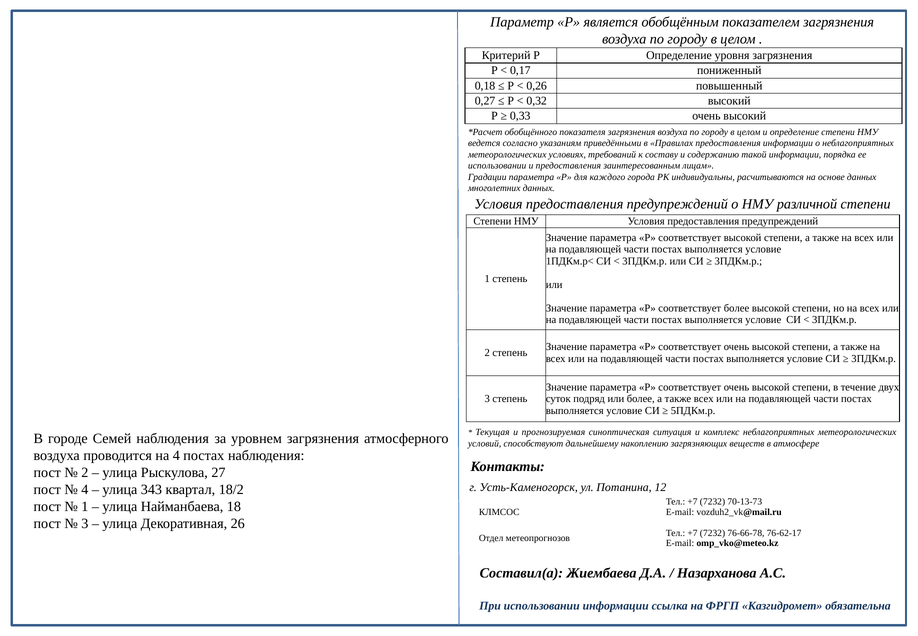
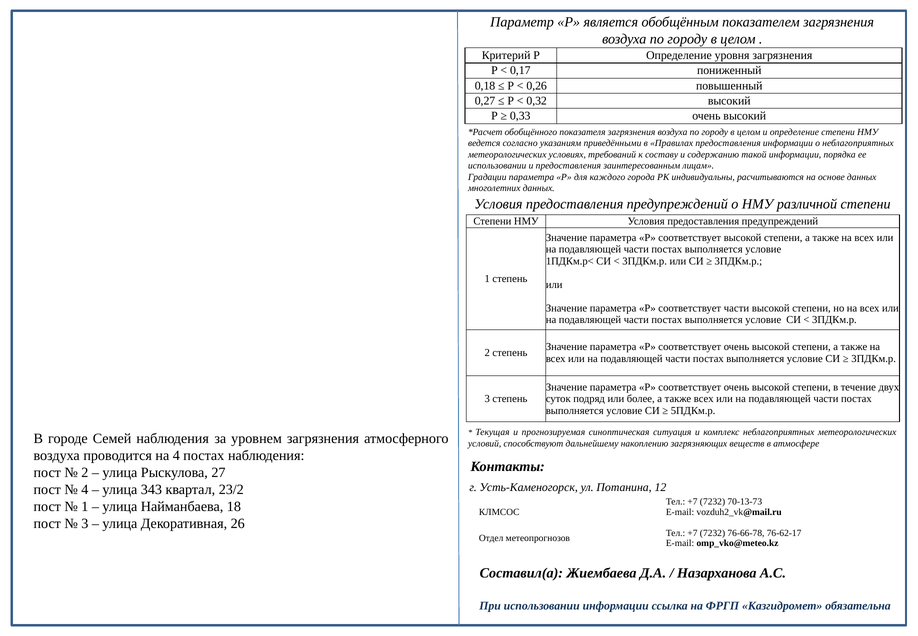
соответствует более: более -> части
18/2: 18/2 -> 23/2
